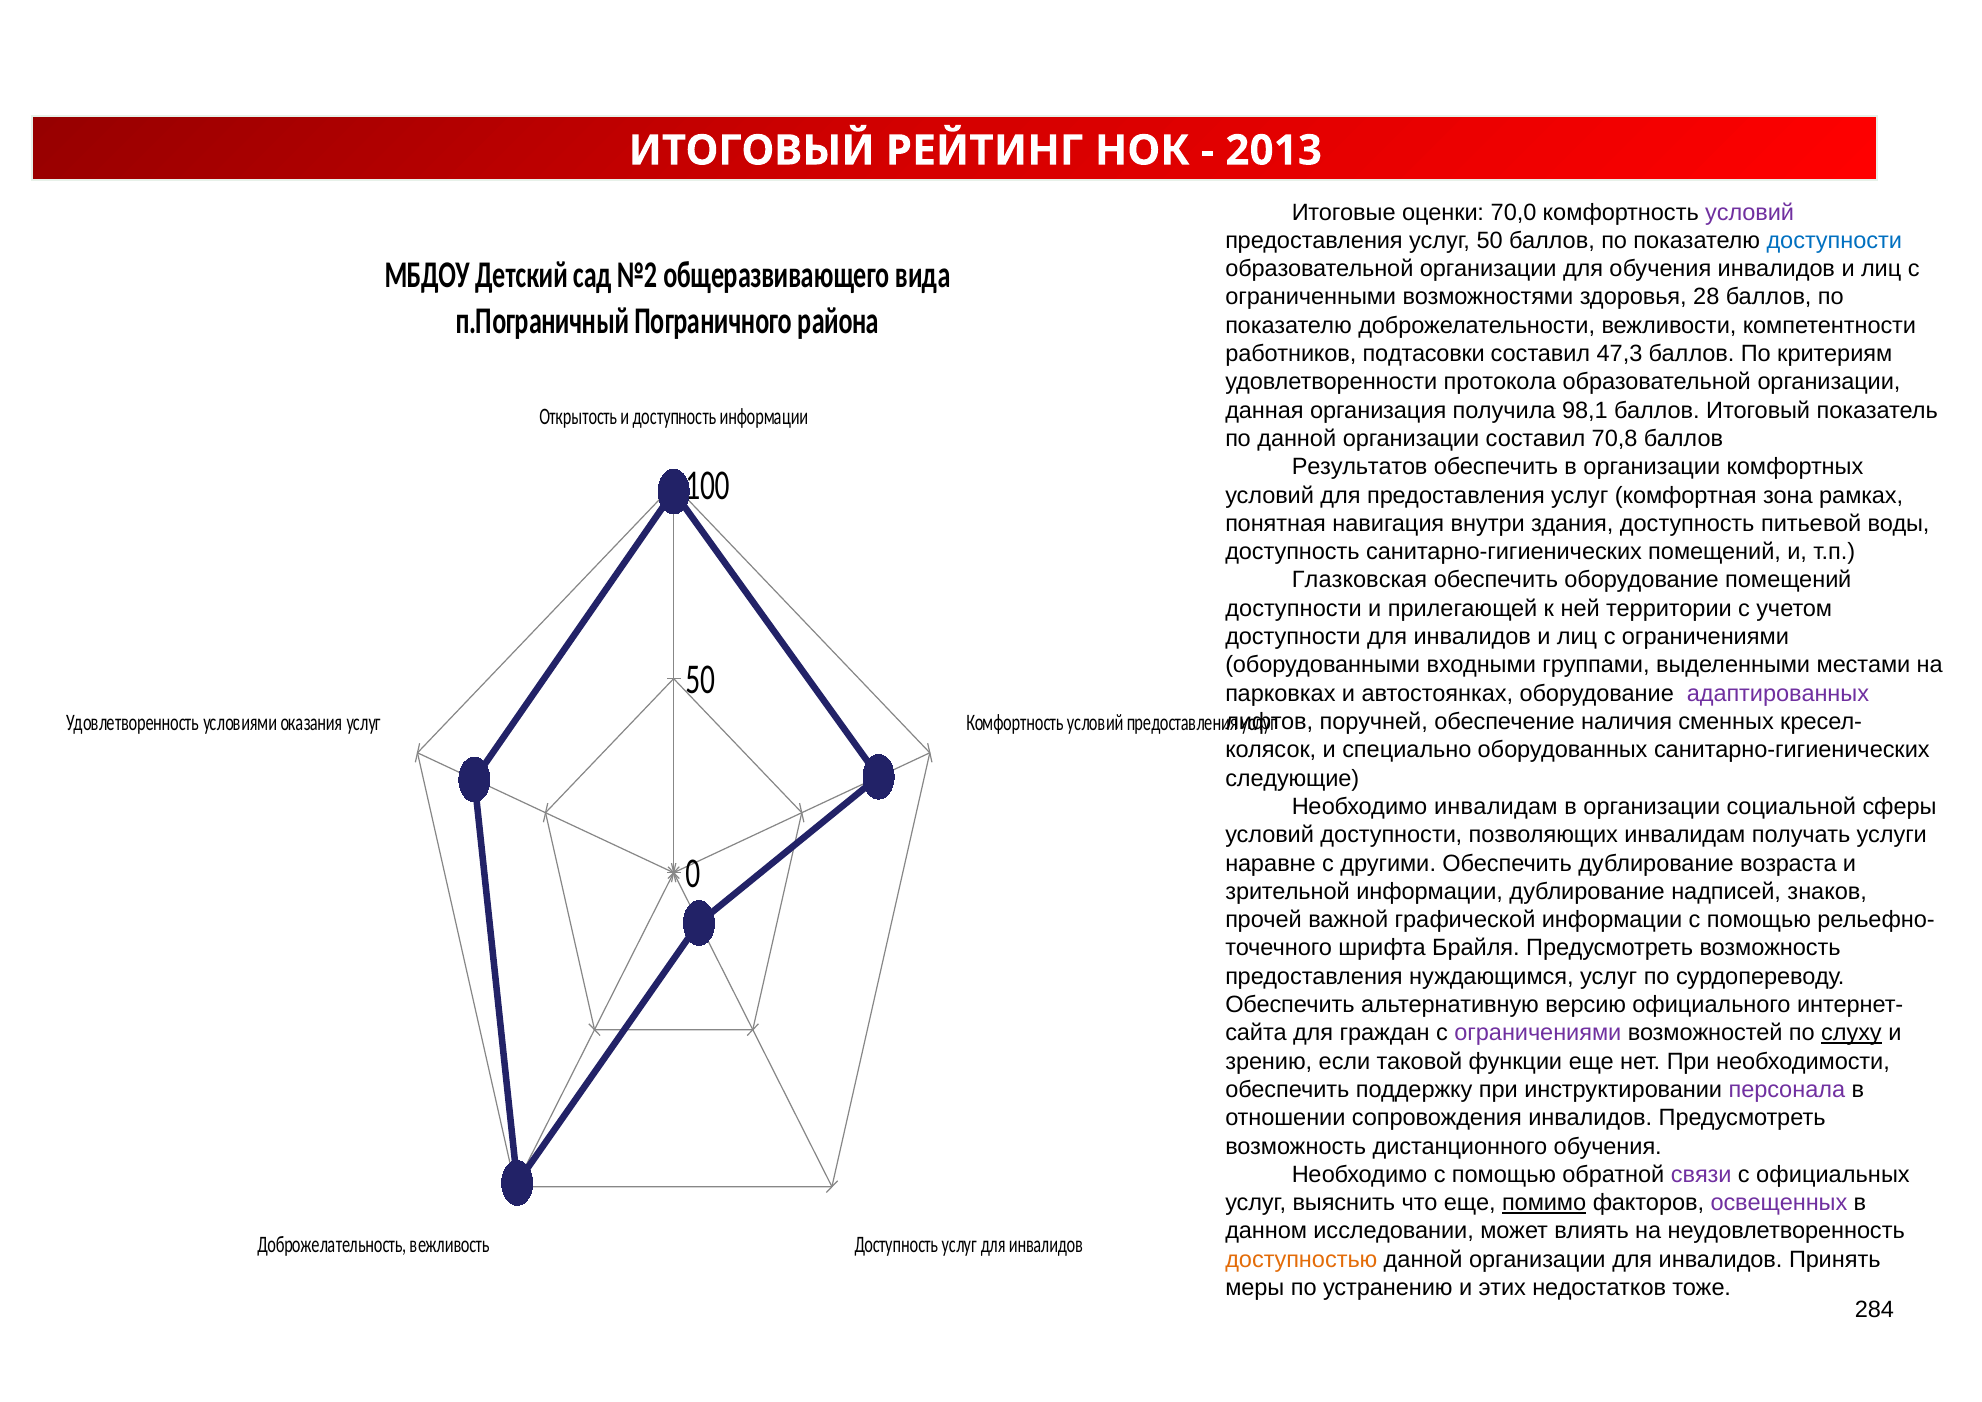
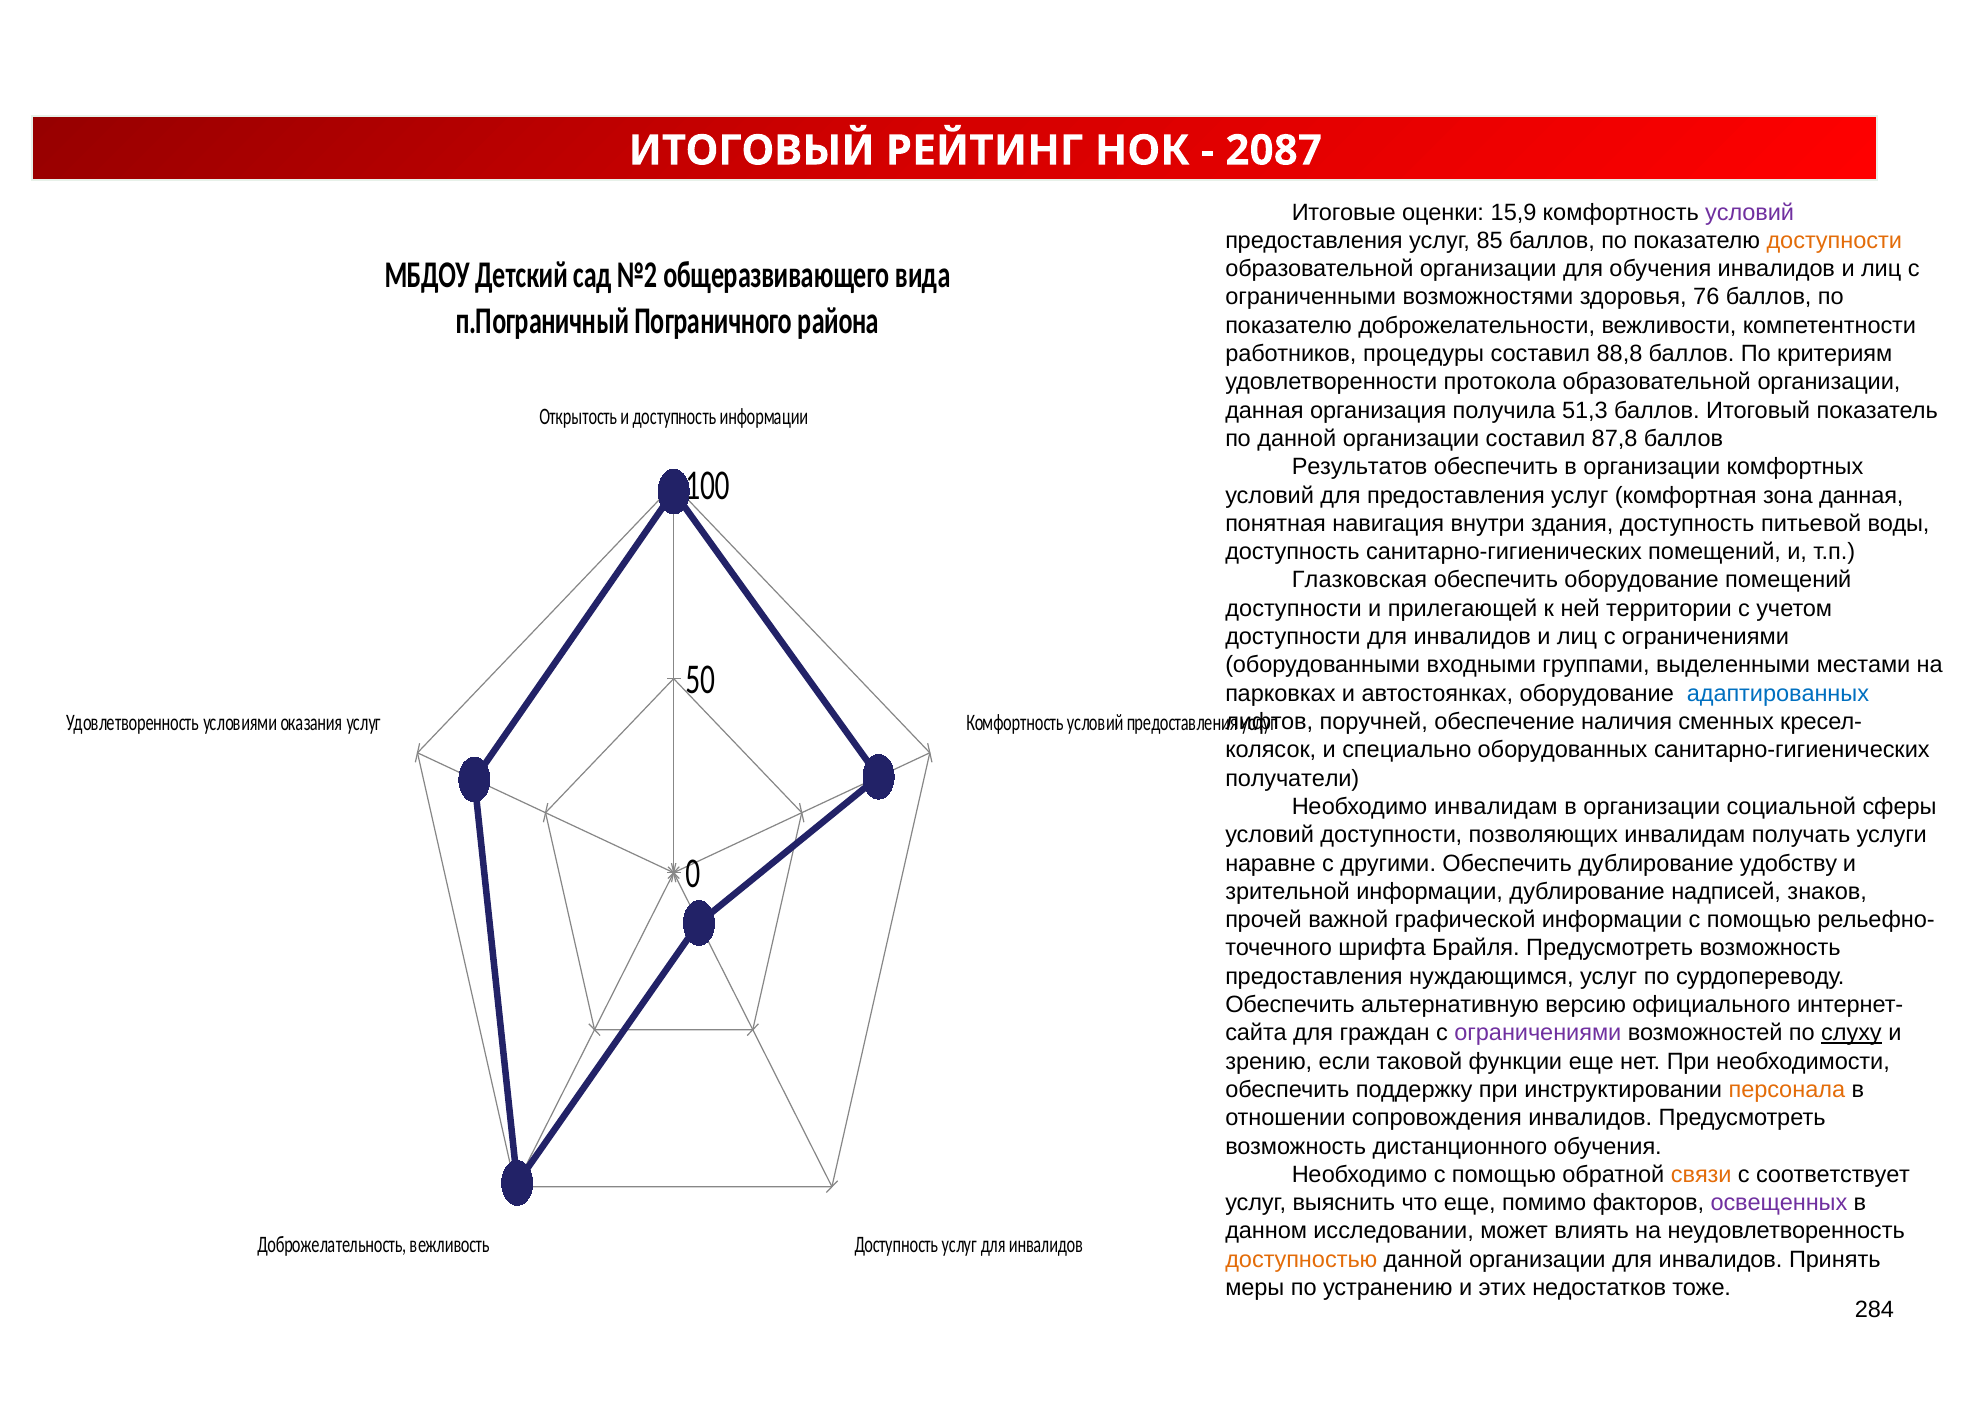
2013: 2013 -> 2087
70,0: 70,0 -> 15,9
услуг 50: 50 -> 85
доступности at (1834, 241) colour: blue -> orange
28: 28 -> 76
подтасовки: подтасовки -> процедуры
47,3: 47,3 -> 88,8
98,1: 98,1 -> 51,3
70,8: 70,8 -> 87,8
зона рамках: рамках -> данная
адаптированных colour: purple -> blue
следующие: следующие -> получатели
возраста: возраста -> удобству
персонала colour: purple -> orange
связи colour: purple -> orange
официальных: официальных -> соответствует
помимо underline: present -> none
